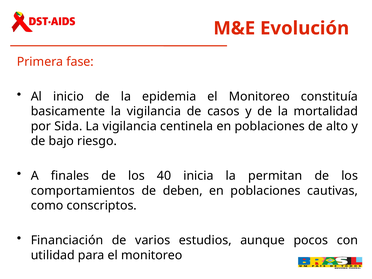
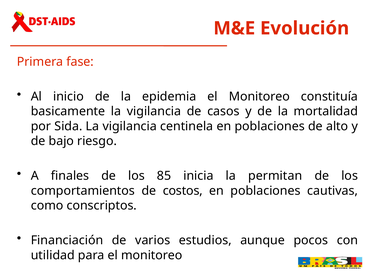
40: 40 -> 85
deben: deben -> costos
